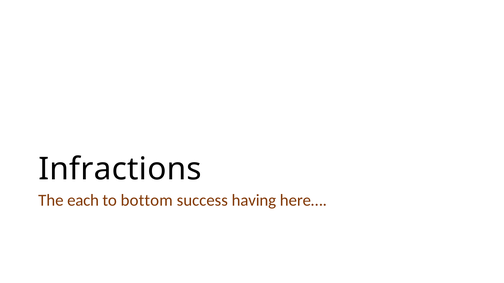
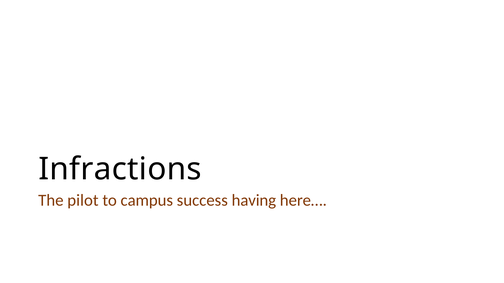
each: each -> pilot
bottom: bottom -> campus
